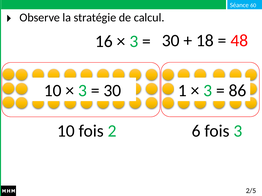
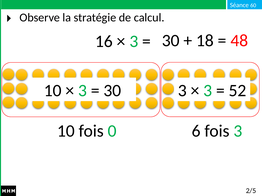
30 1: 1 -> 3
86: 86 -> 52
2: 2 -> 0
